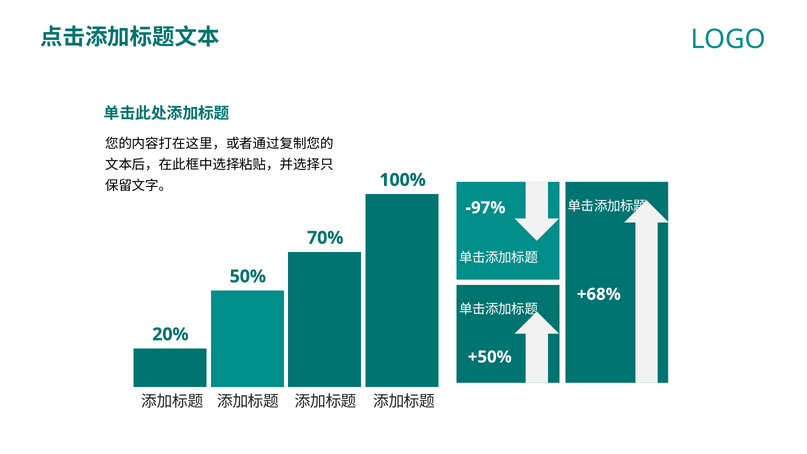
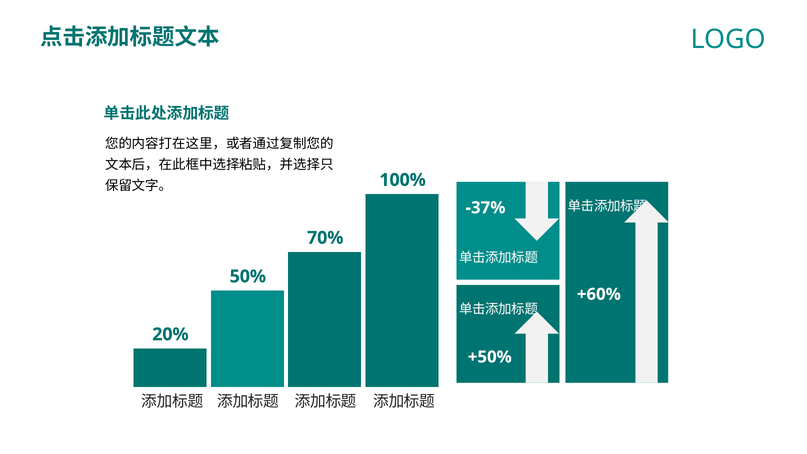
-97%: -97% -> -37%
+68%: +68% -> +60%
